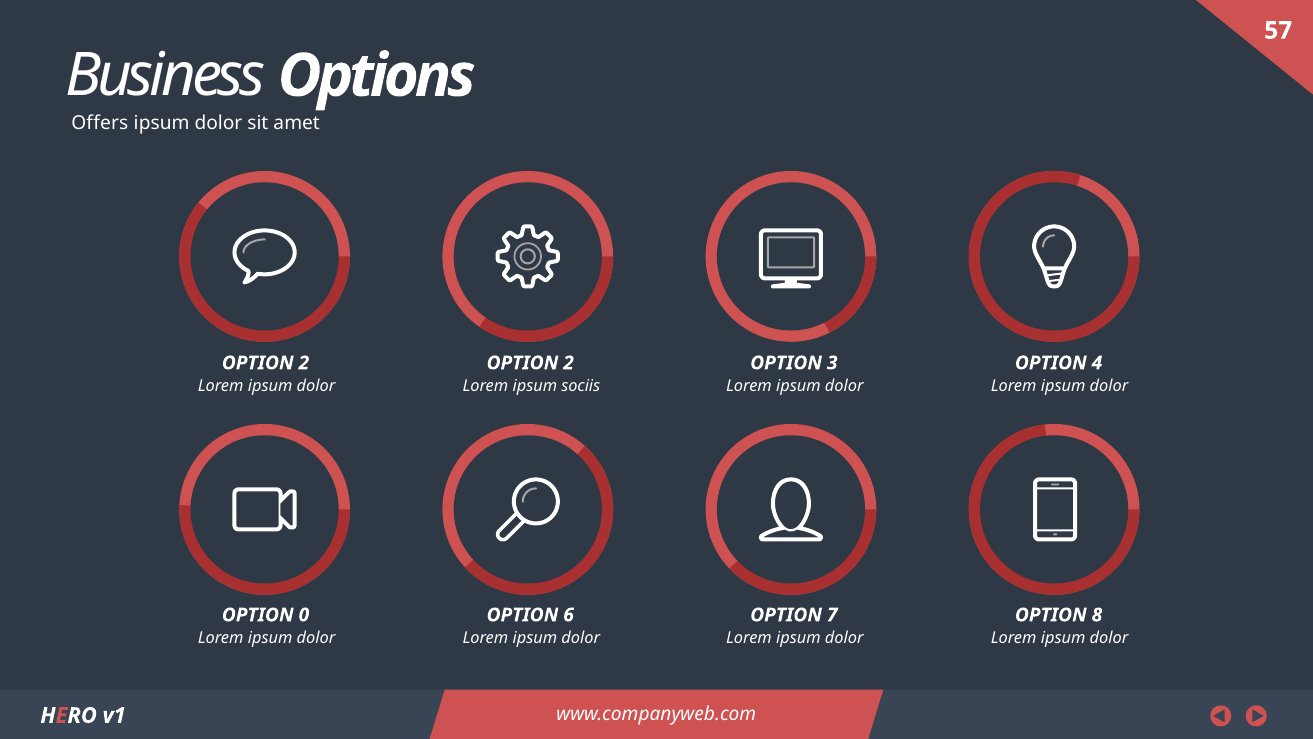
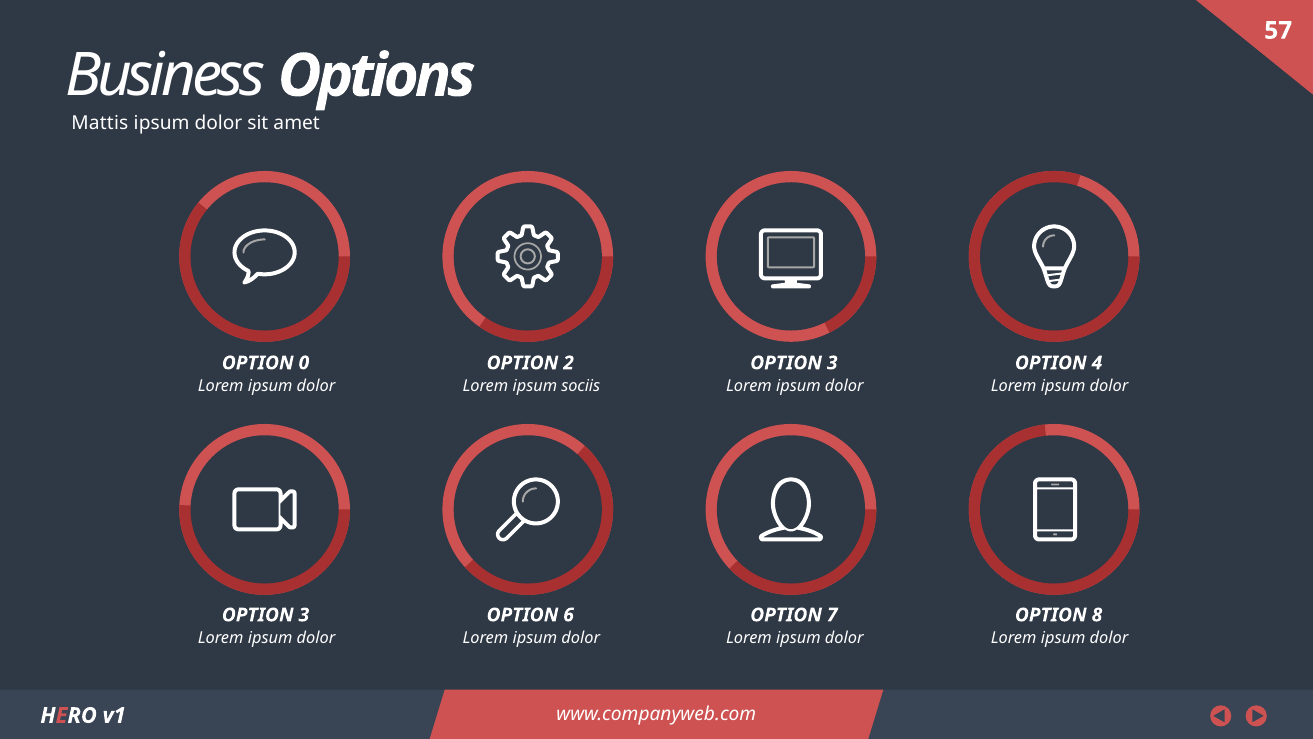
Offers: Offers -> Mattis
2 at (304, 363): 2 -> 0
0 at (304, 615): 0 -> 3
